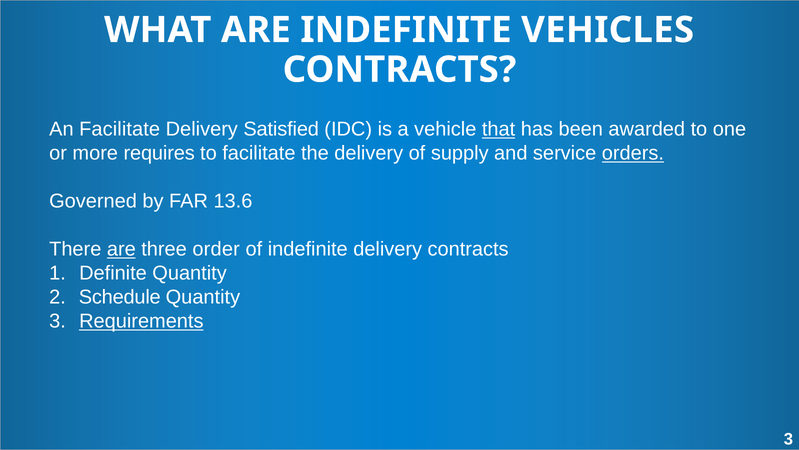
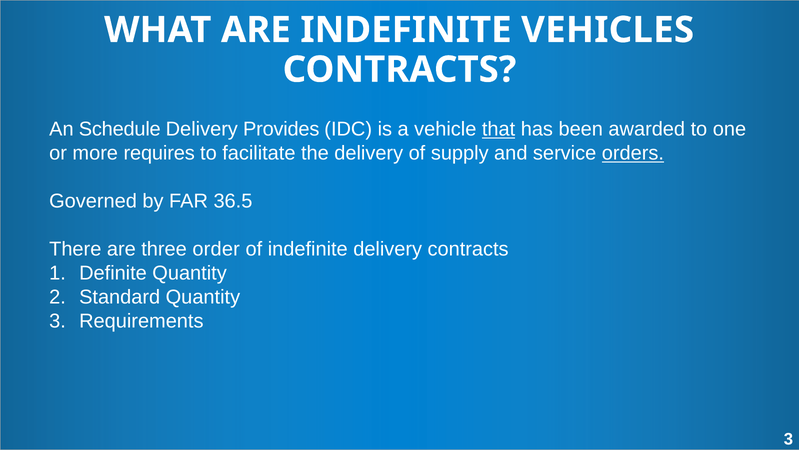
An Facilitate: Facilitate -> Schedule
Satisfied: Satisfied -> Provides
13.6: 13.6 -> 36.5
are at (121, 249) underline: present -> none
Schedule: Schedule -> Standard
Requirements underline: present -> none
